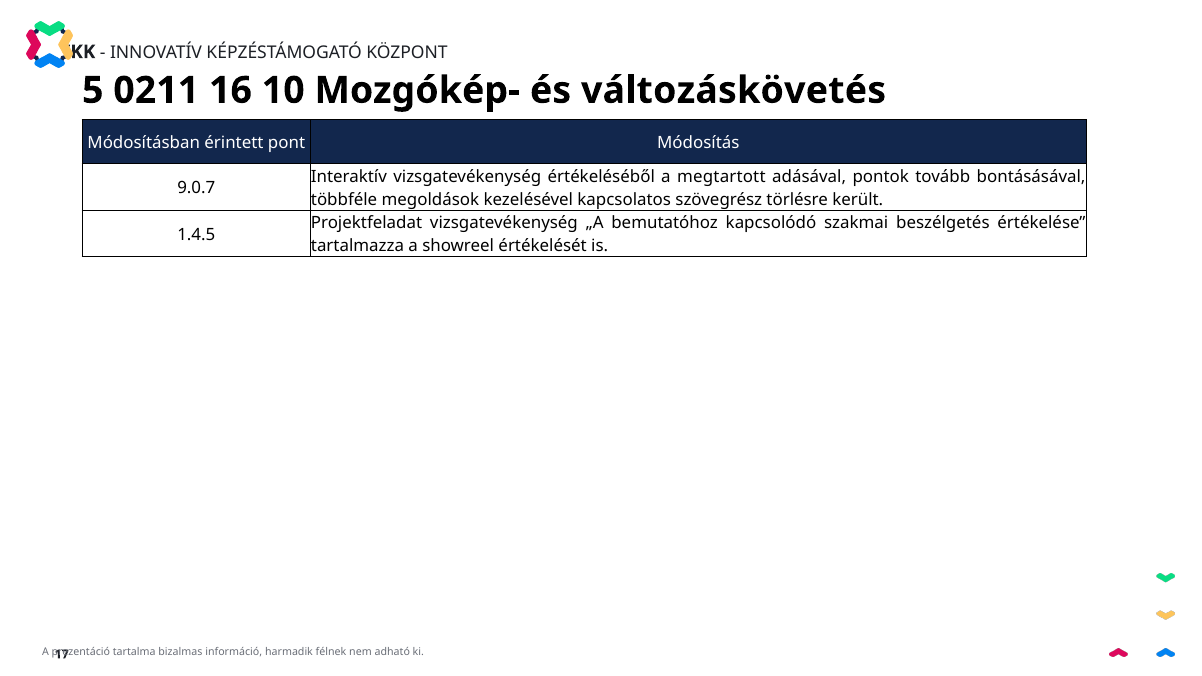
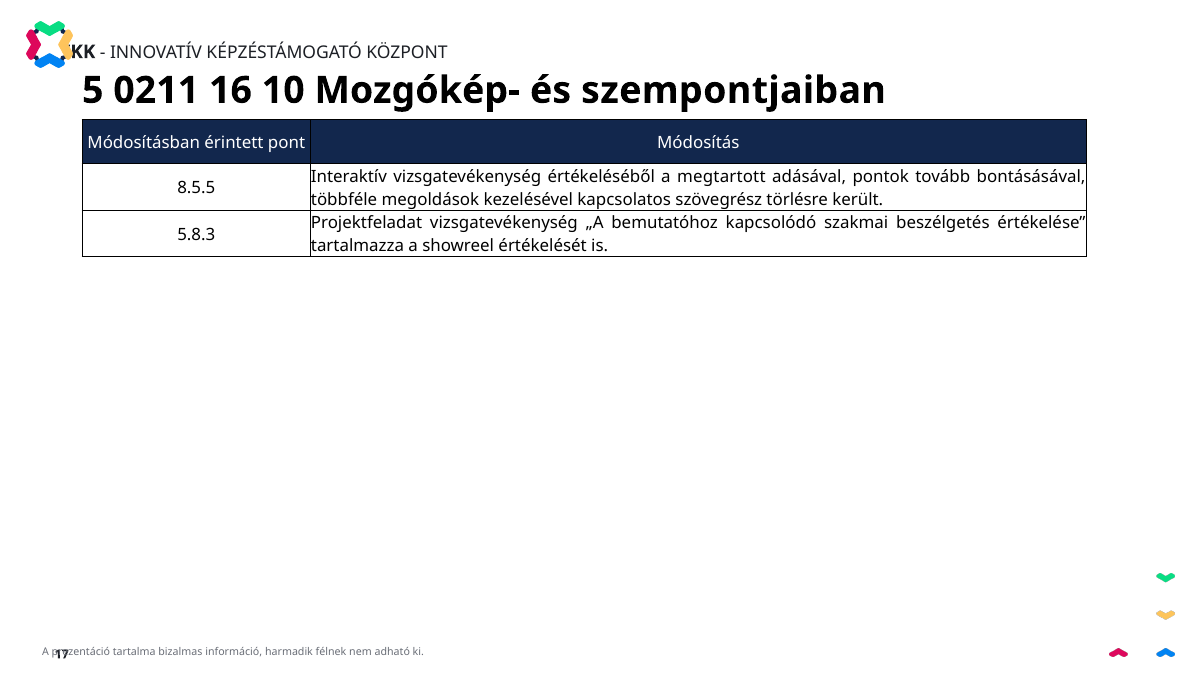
változáskövetés: változáskövetés -> szempontjaiban
9.0.7: 9.0.7 -> 8.5.5
1.4.5: 1.4.5 -> 5.8.3
